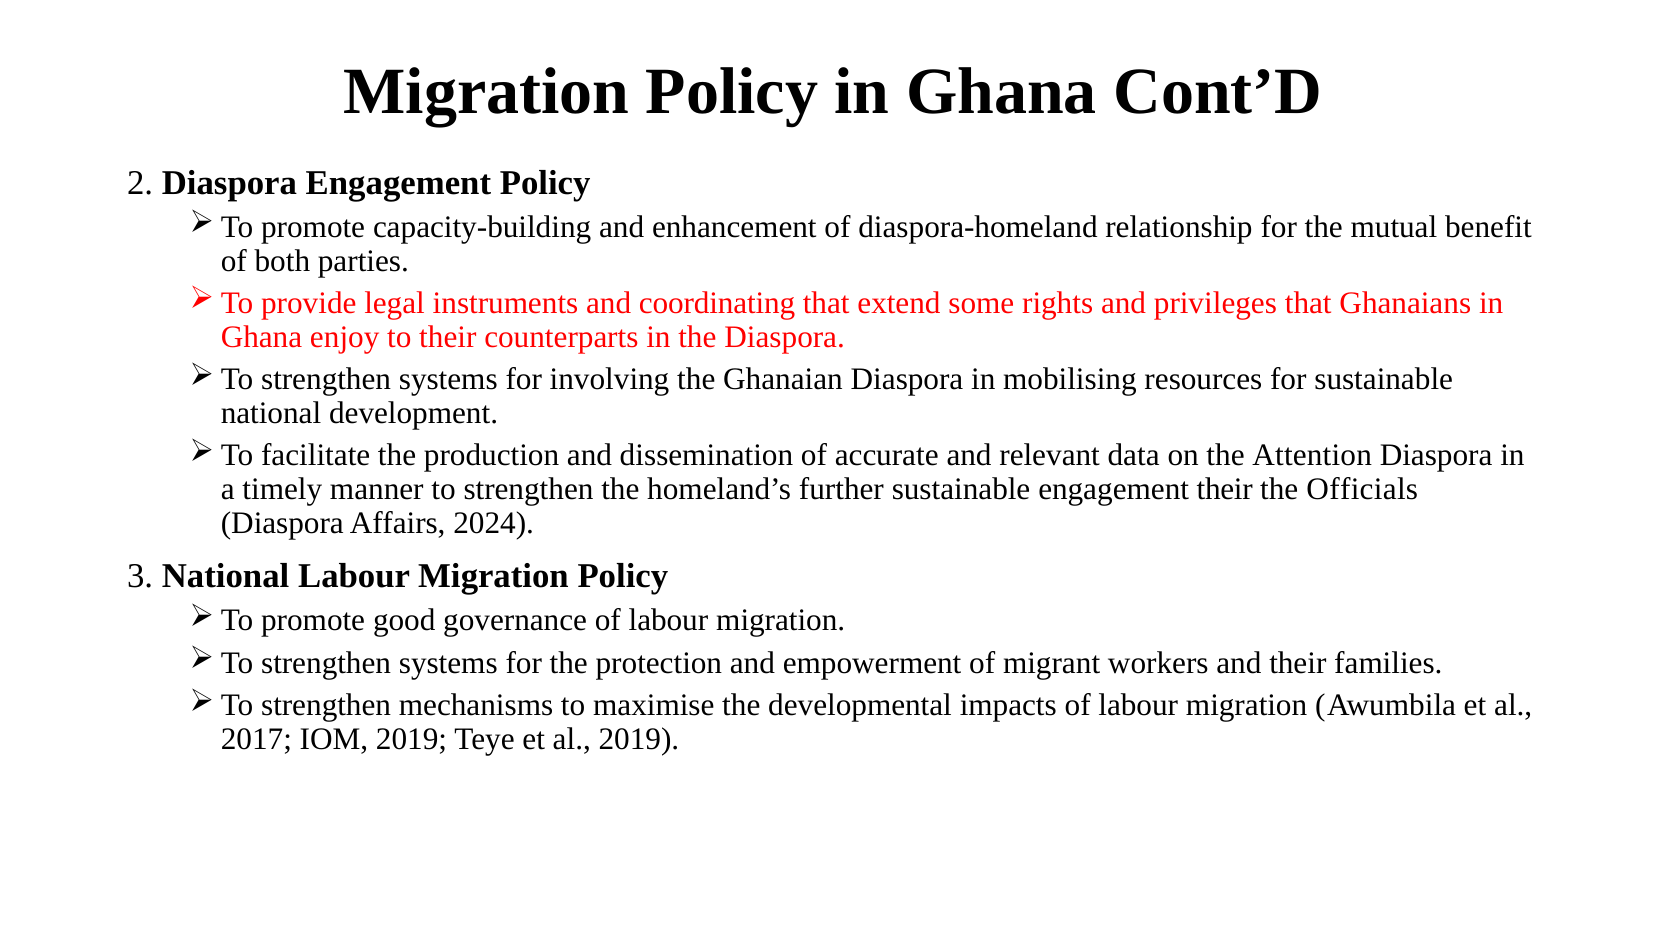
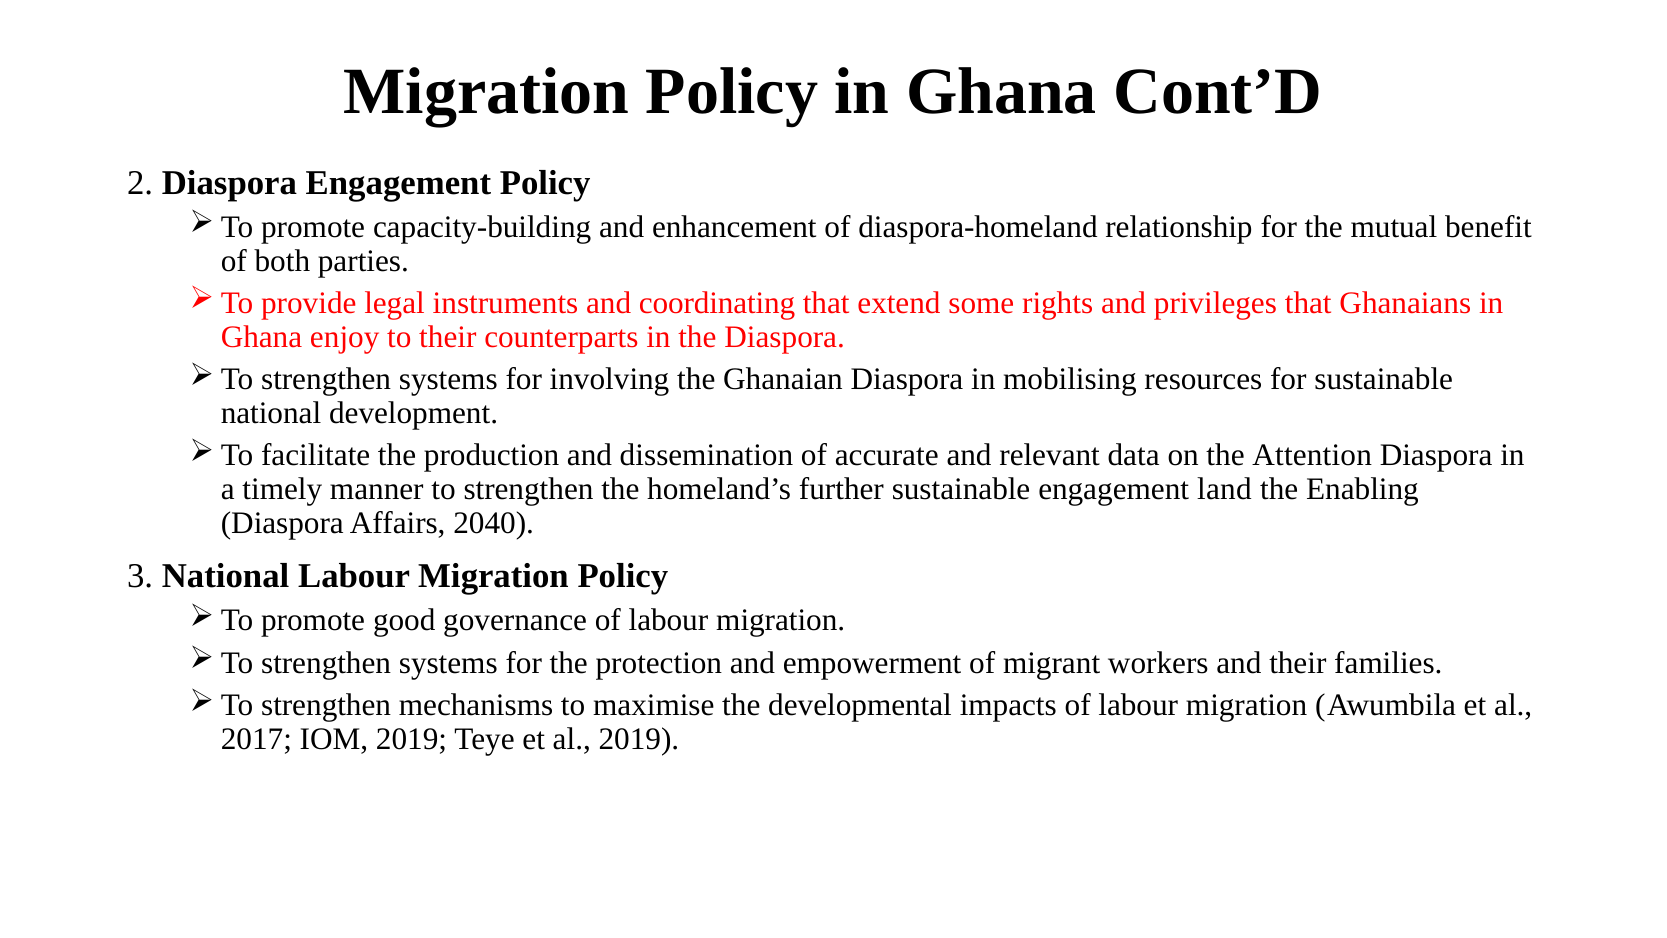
engagement their: their -> land
Officials: Officials -> Enabling
2024: 2024 -> 2040
